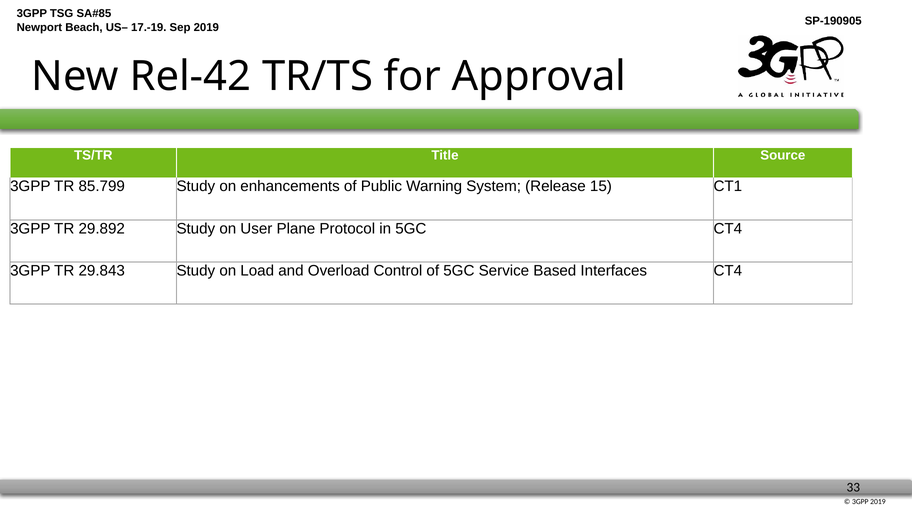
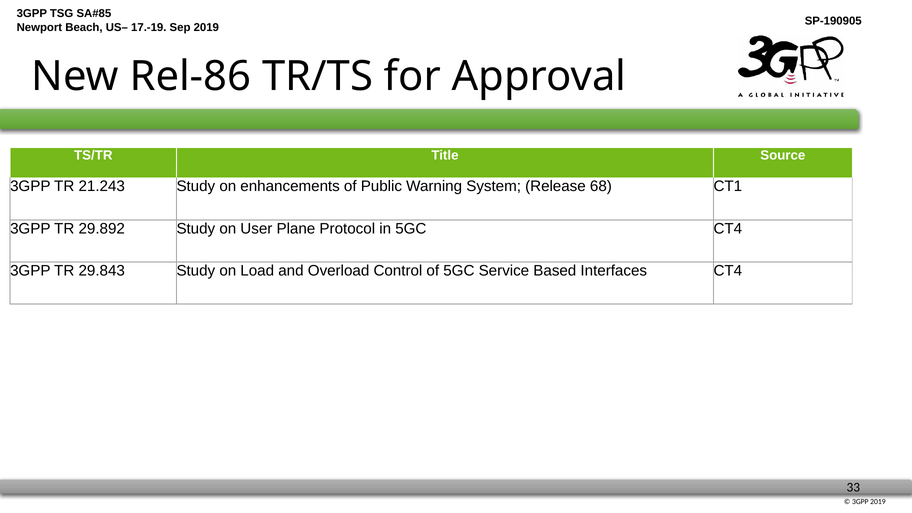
Rel-42: Rel-42 -> Rel-86
85.799: 85.799 -> 21.243
15: 15 -> 68
